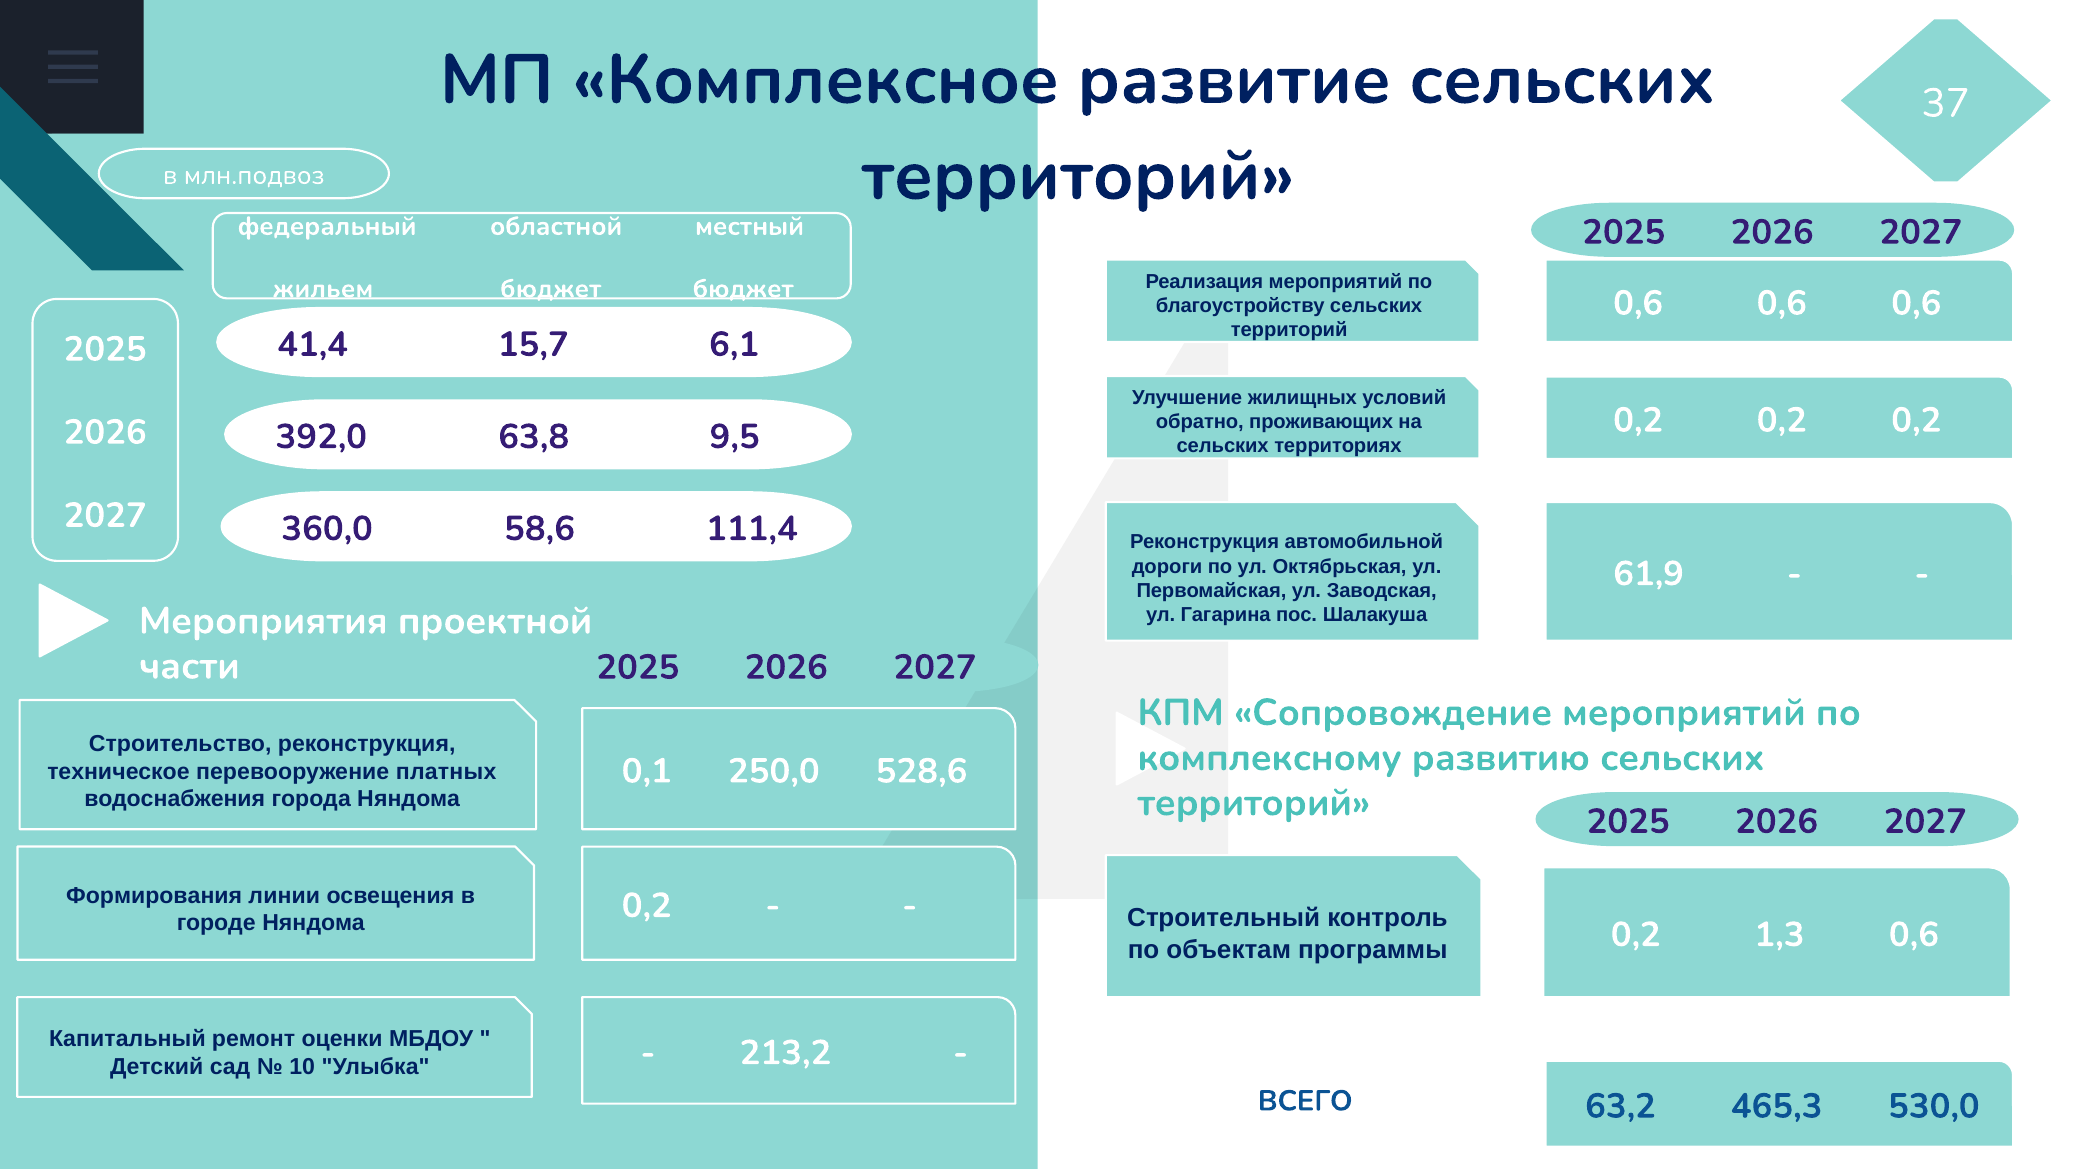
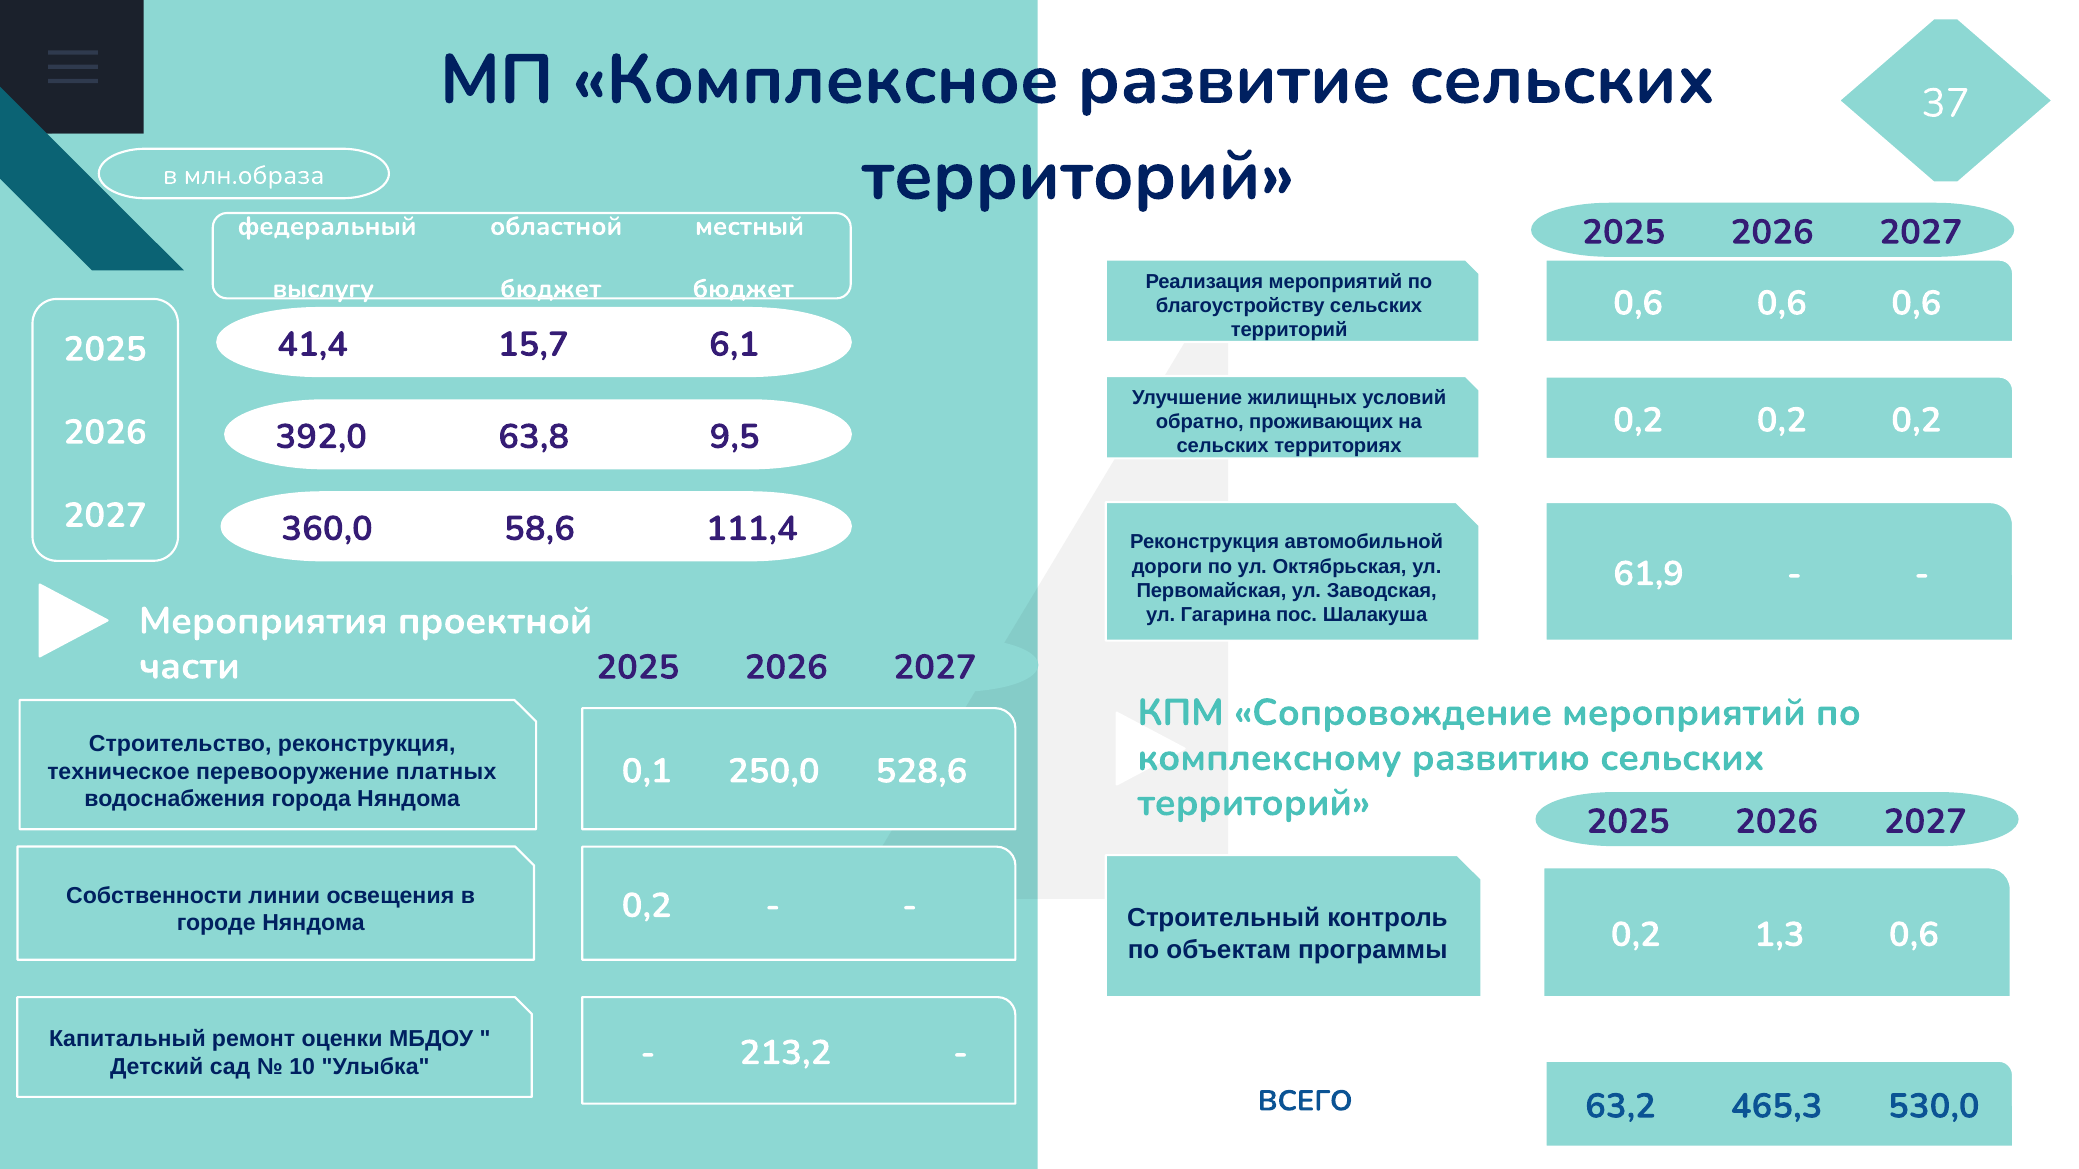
млн.подвоз: млн.подвоз -> млн.образа
жильем: жильем -> выслугу
Формирования: Формирования -> Собственности
